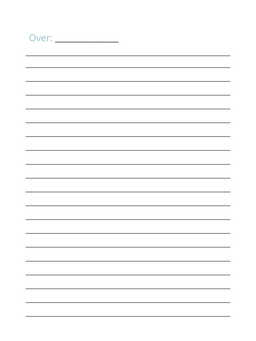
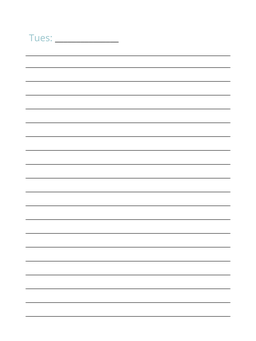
Over: Over -> Tues
